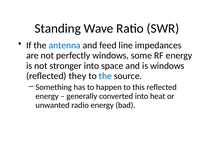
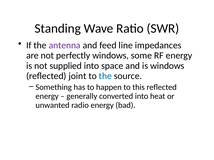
antenna colour: blue -> purple
stronger: stronger -> supplied
they: they -> joint
